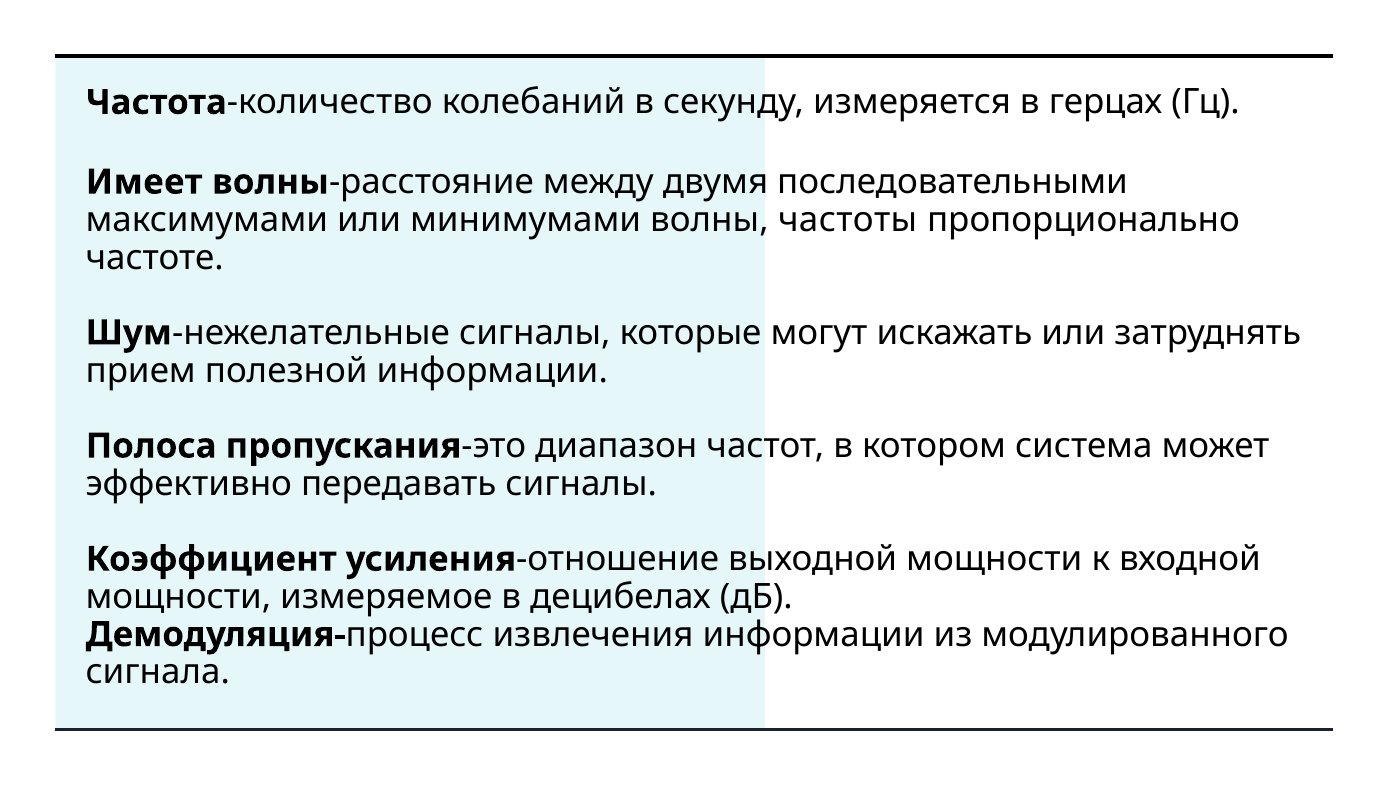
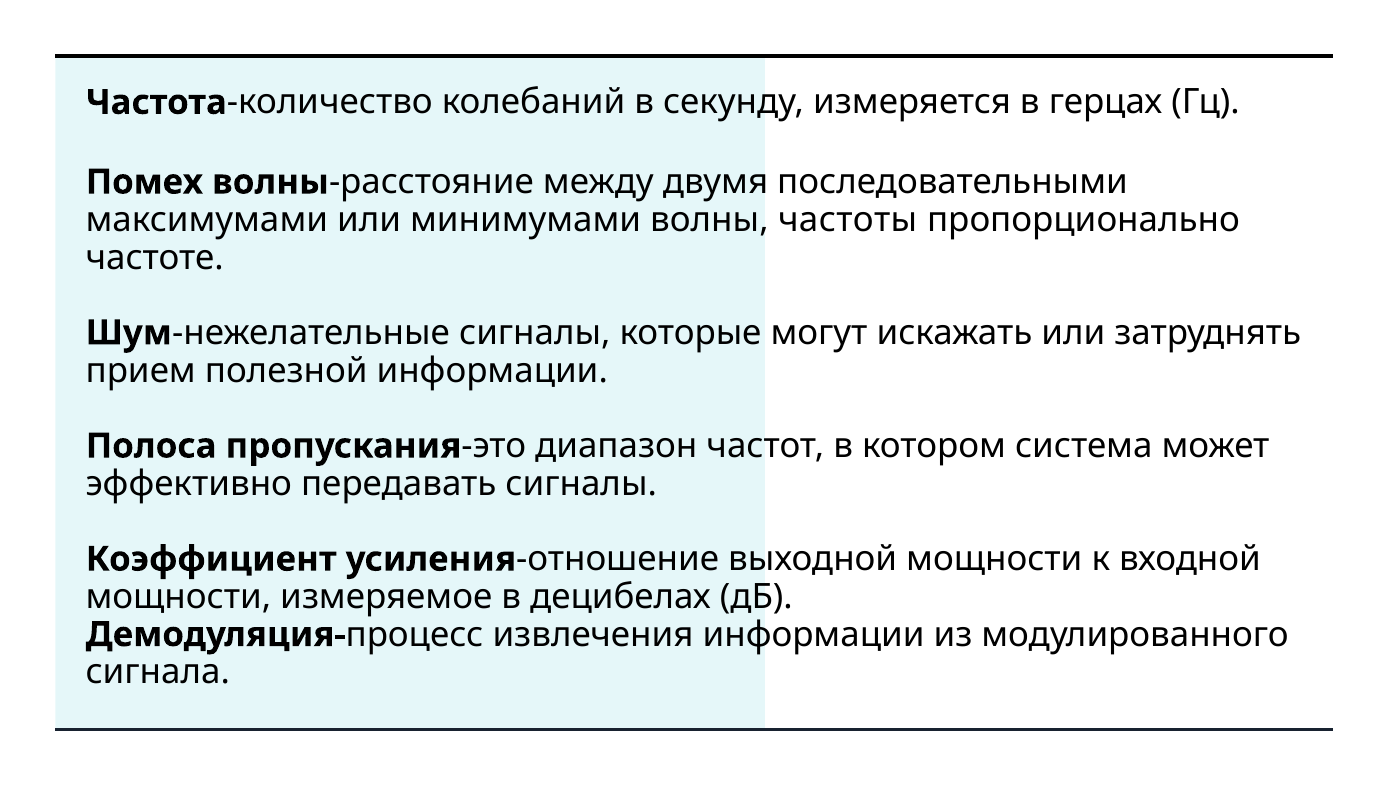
Имеет: Имеет -> Помех
